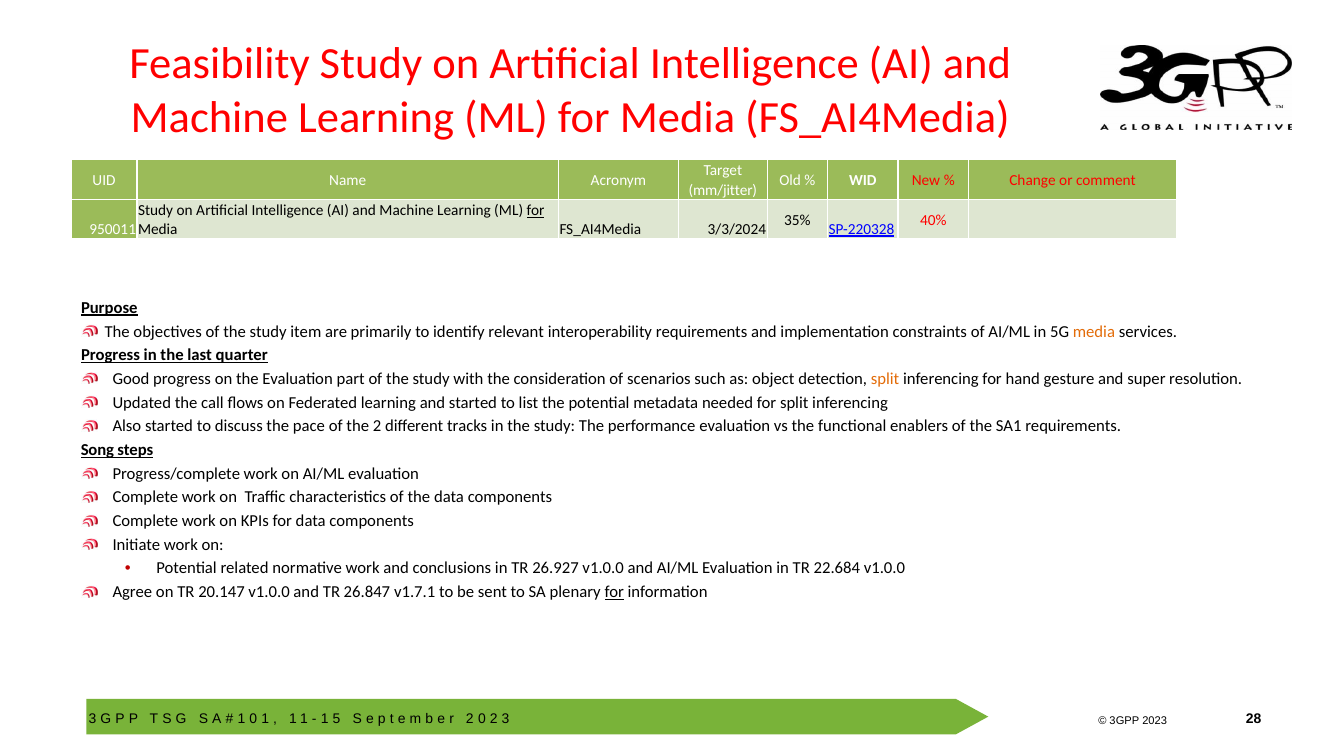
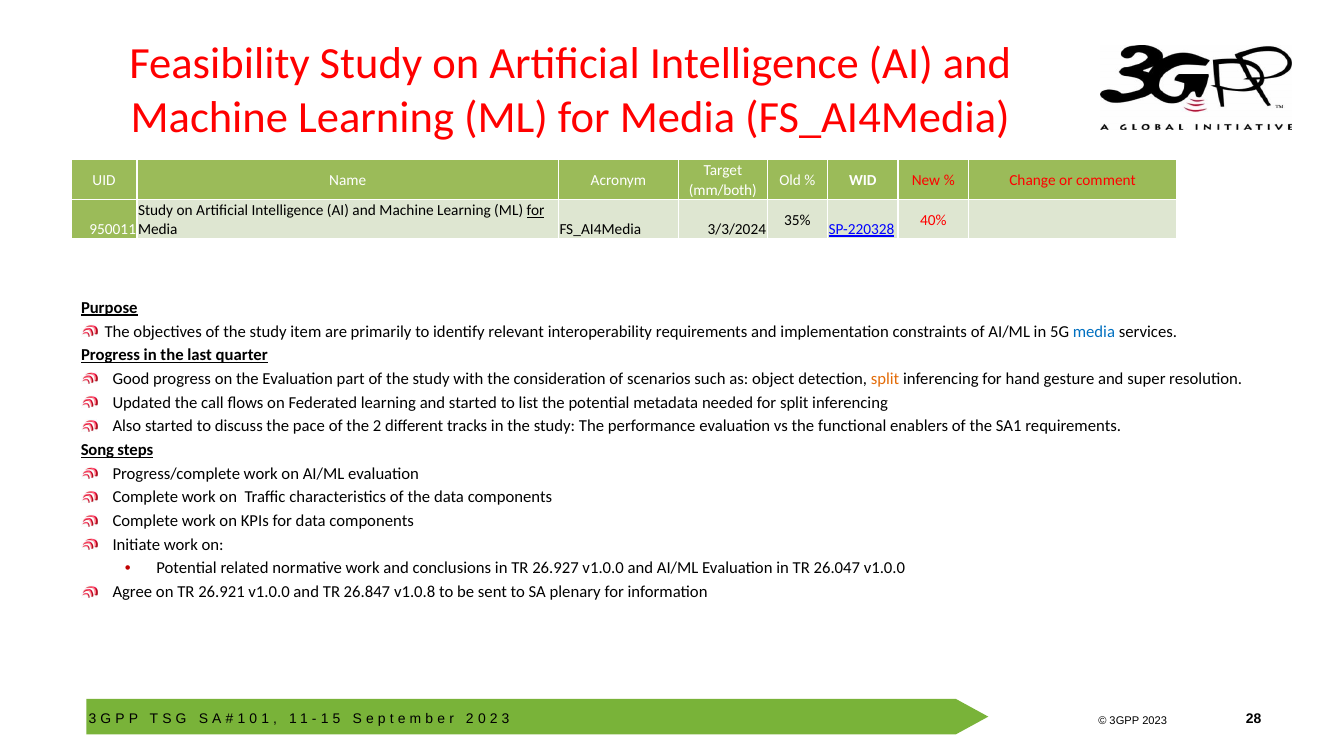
mm/jitter: mm/jitter -> mm/both
media at (1094, 332) colour: orange -> blue
22.684: 22.684 -> 26.047
20.147: 20.147 -> 26.921
v1.7.1: v1.7.1 -> v1.0.8
for at (614, 592) underline: present -> none
